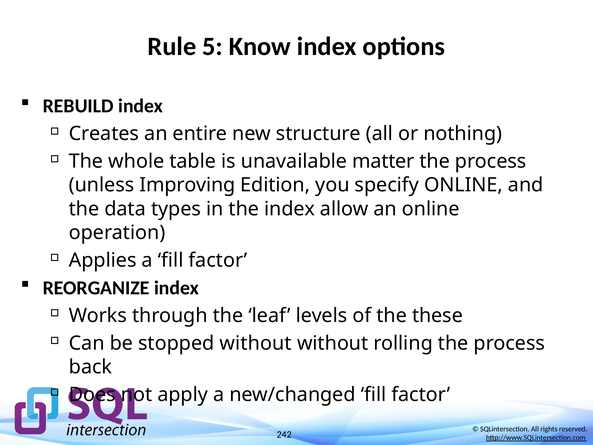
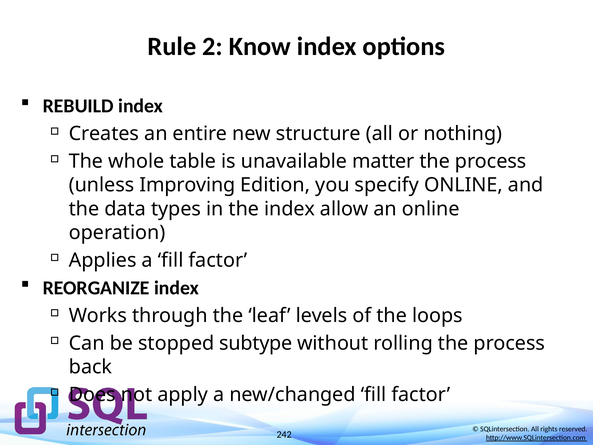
5: 5 -> 2
these: these -> loops
stopped without: without -> subtype
